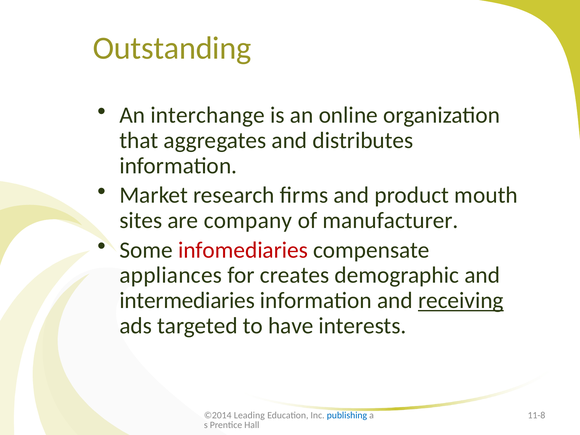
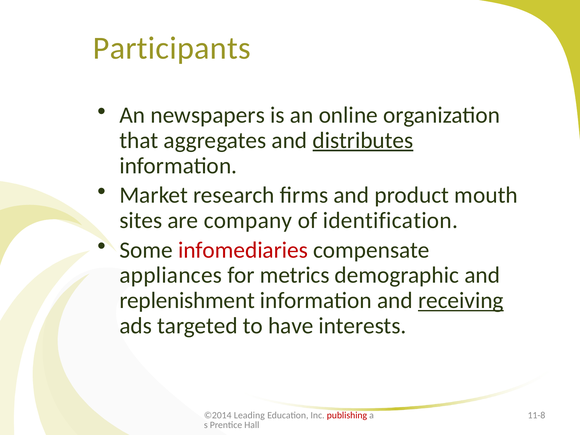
Outstanding: Outstanding -> Participants
interchange: interchange -> newspapers
distributes underline: none -> present
manufacturer: manufacturer -> identification
creates: creates -> metrics
intermediaries: intermediaries -> replenishment
publishing colour: blue -> red
